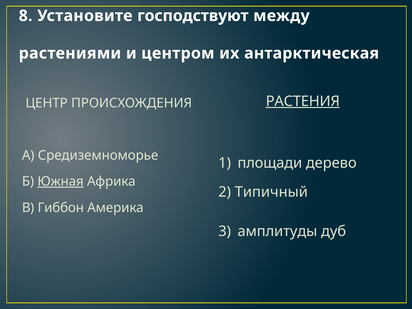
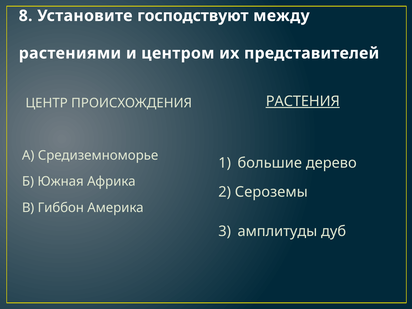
антарктическая: антарктическая -> представителей
площади: площади -> большие
Южная underline: present -> none
Типичный: Типичный -> Сероземы
